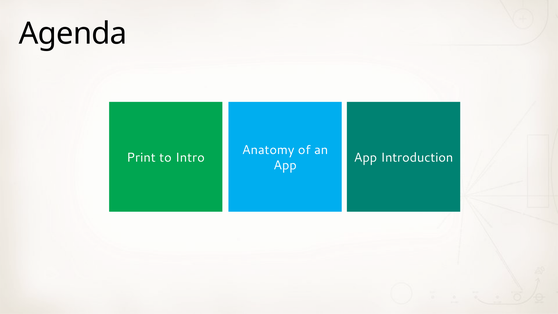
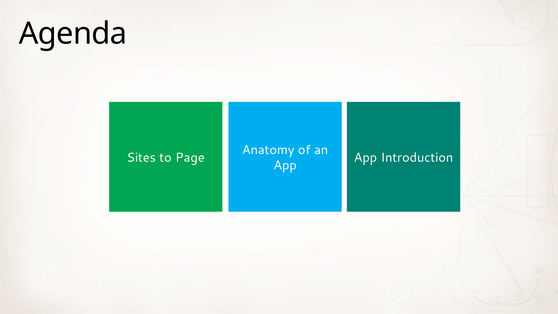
Print: Print -> Sites
Intro: Intro -> Page
